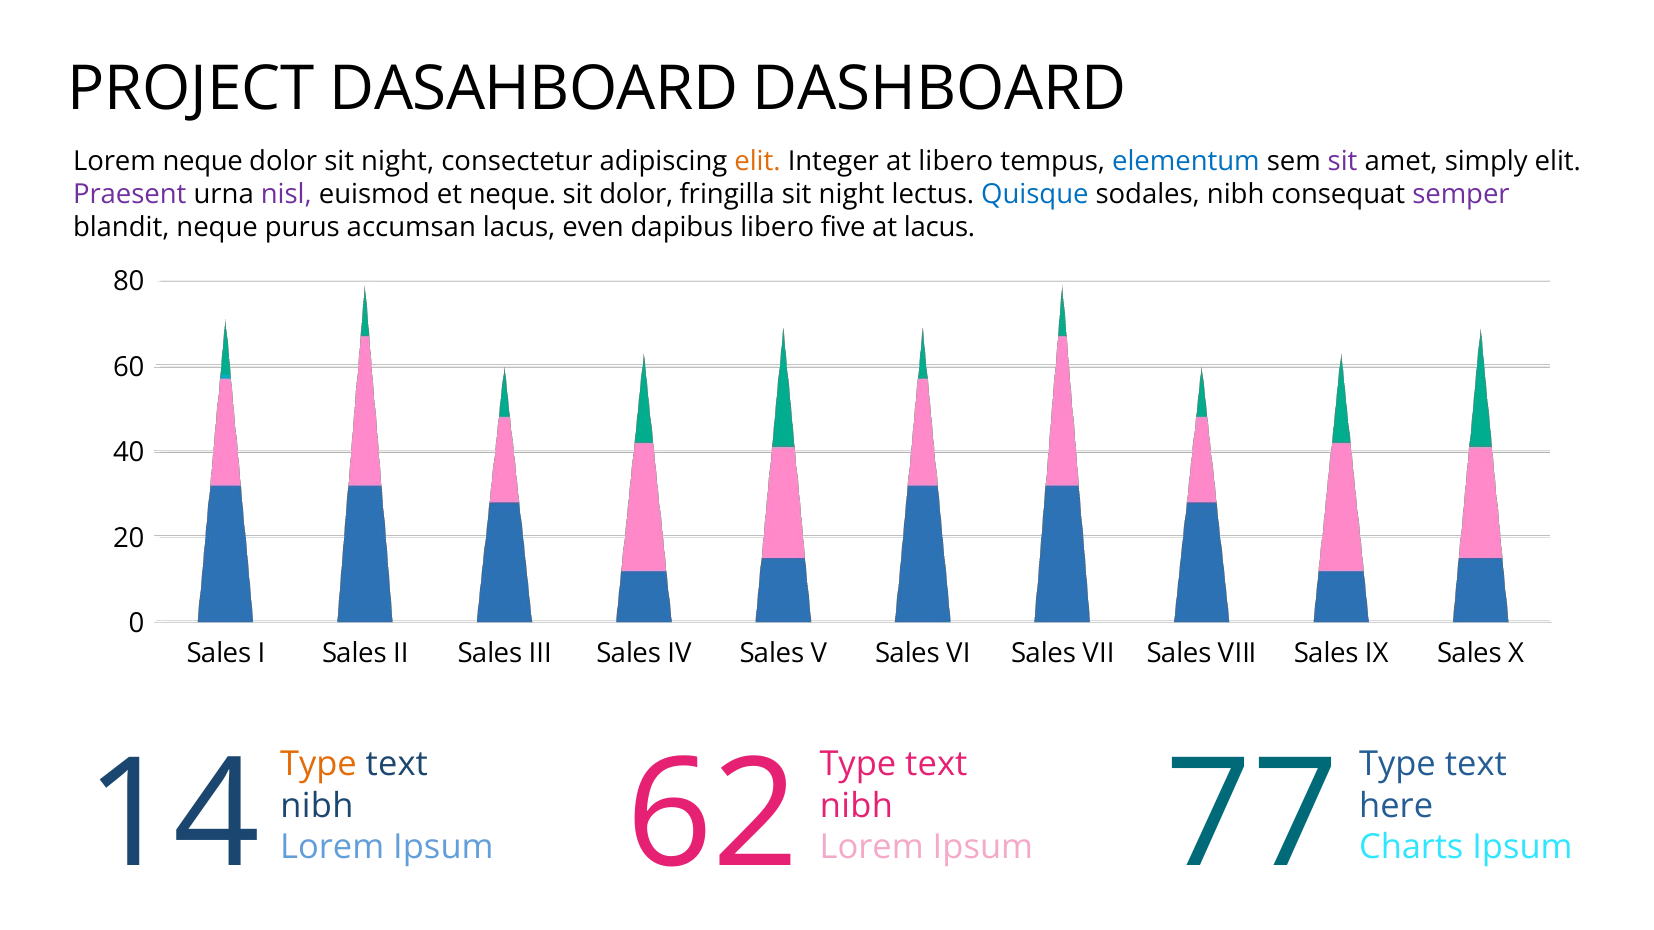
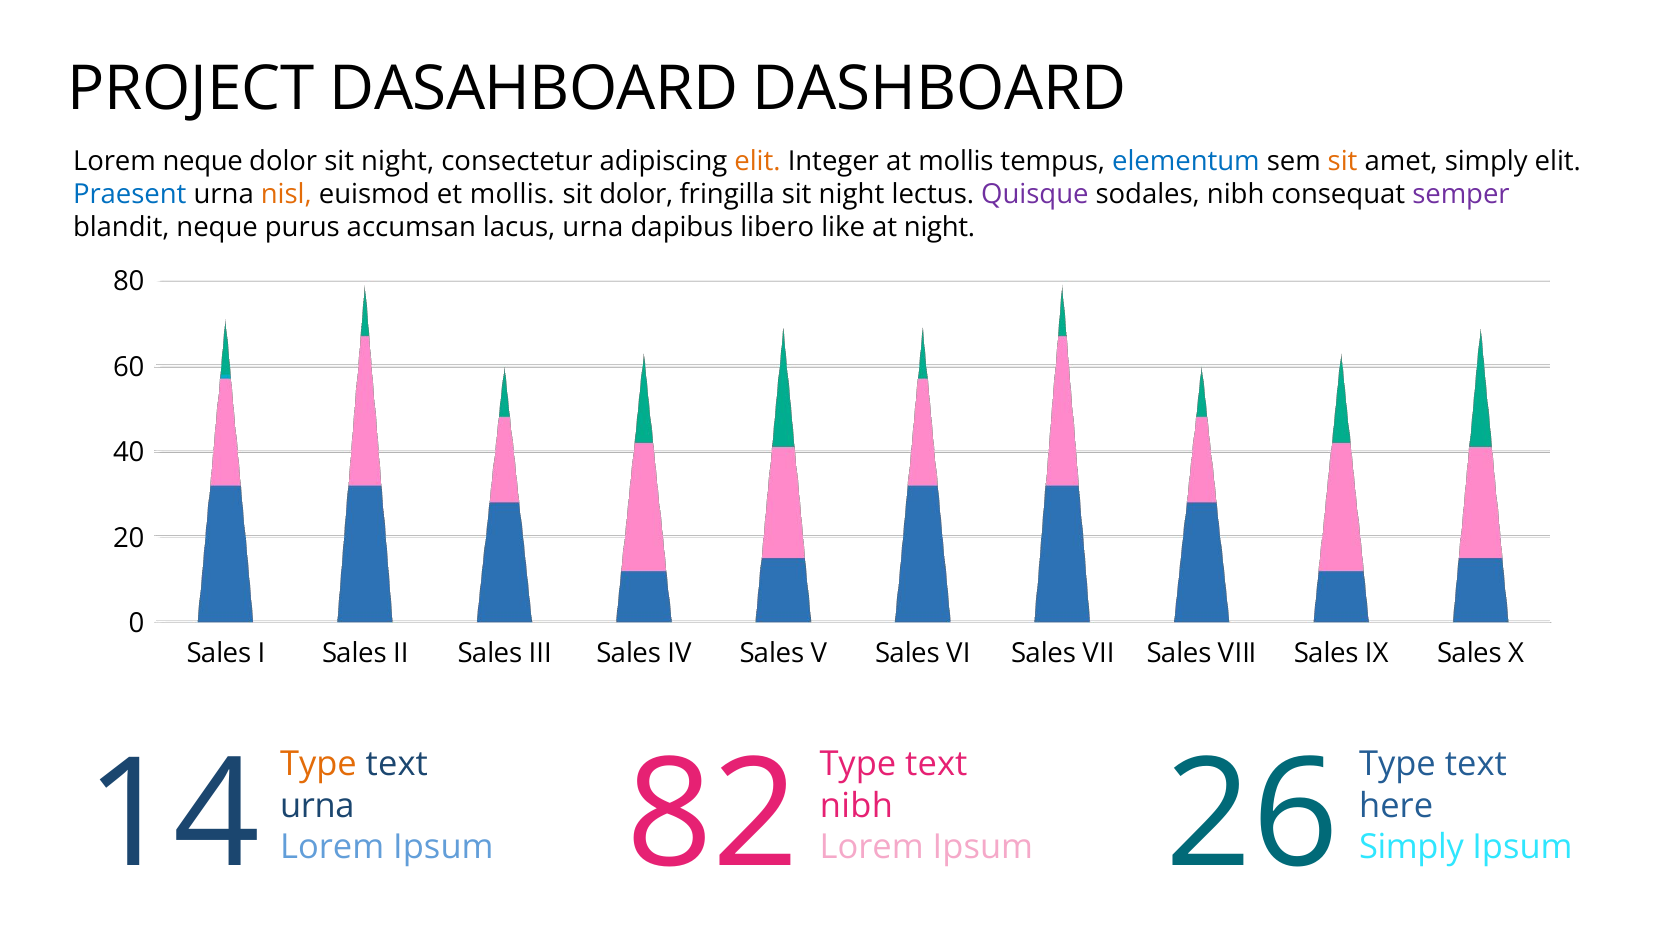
at libero: libero -> mollis
sit at (1343, 161) colour: purple -> orange
Praesent colour: purple -> blue
nisl colour: purple -> orange
et neque: neque -> mollis
Quisque colour: blue -> purple
lacus even: even -> urna
five: five -> like
at lacus: lacus -> night
nibh at (317, 806): nibh -> urna
62: 62 -> 82
77: 77 -> 26
Charts at (1411, 848): Charts -> Simply
